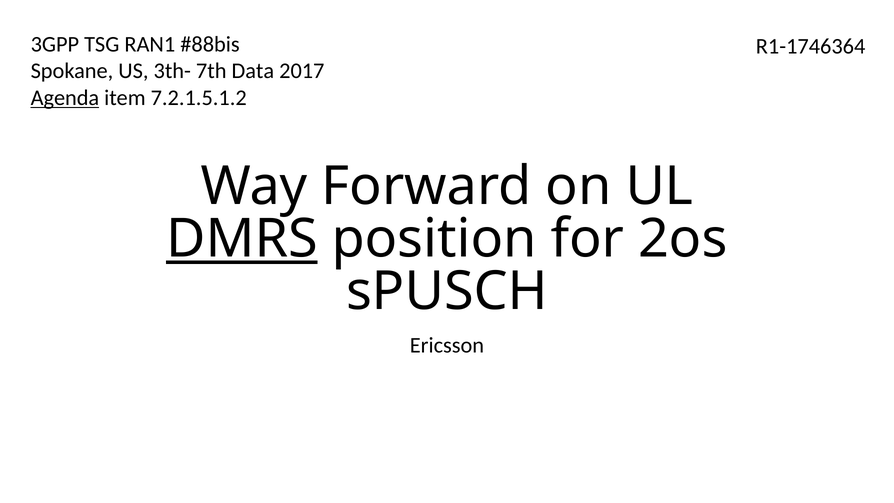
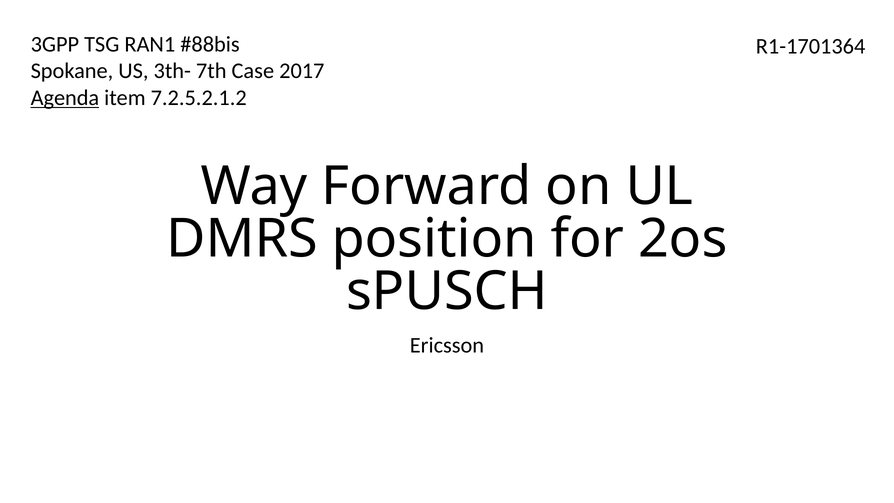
R1-1746364: R1-1746364 -> R1-1701364
Data: Data -> Case
7.2.1.5.1.2: 7.2.1.5.1.2 -> 7.2.5.2.1.2
DMRS underline: present -> none
